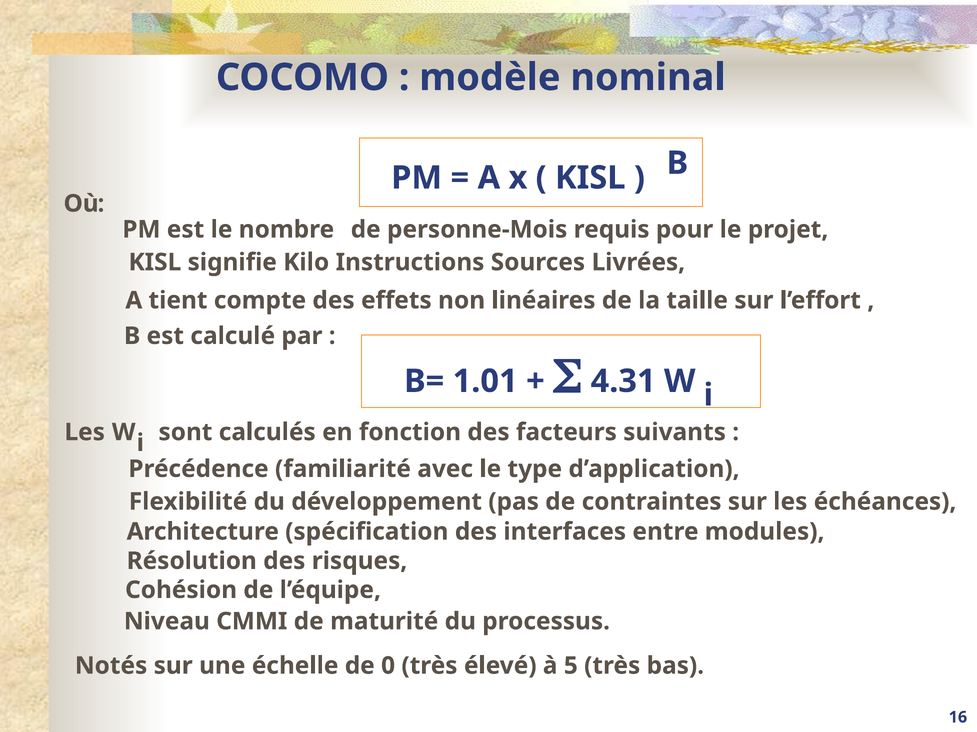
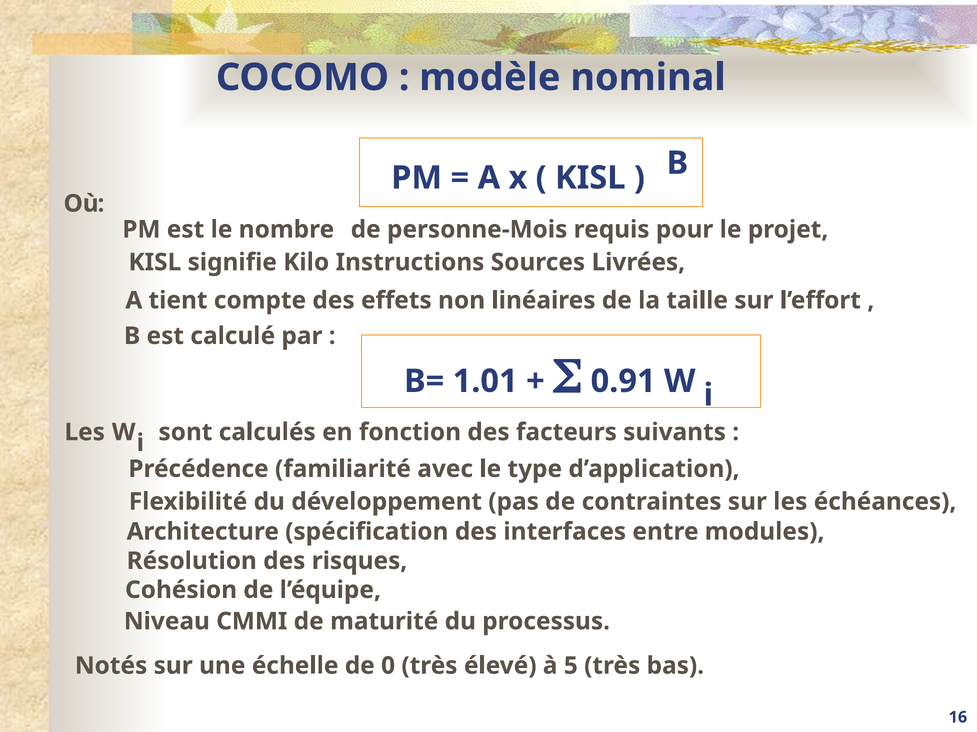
4.31: 4.31 -> 0.91
